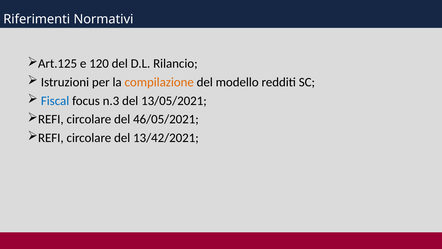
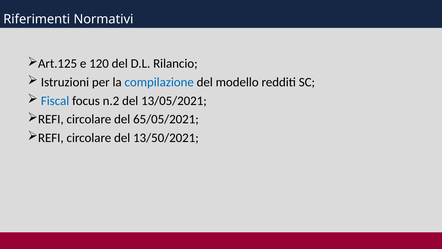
compilazione colour: orange -> blue
n.3: n.3 -> n.2
46/05/2021: 46/05/2021 -> 65/05/2021
13/42/2021: 13/42/2021 -> 13/50/2021
